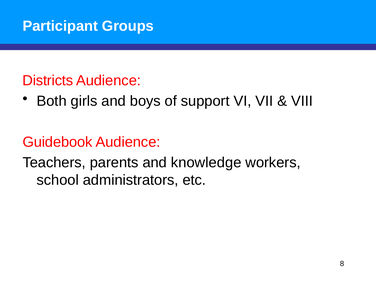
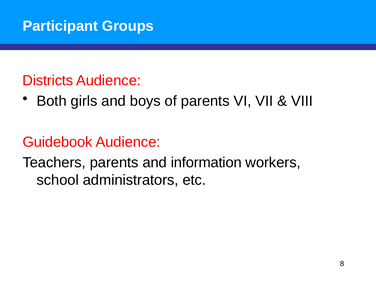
of support: support -> parents
knowledge: knowledge -> information
